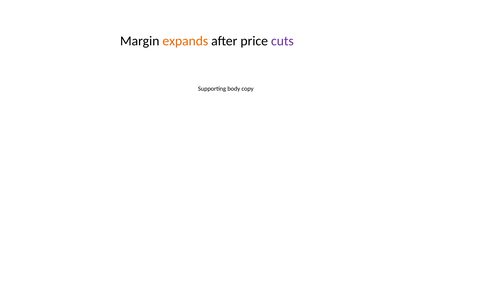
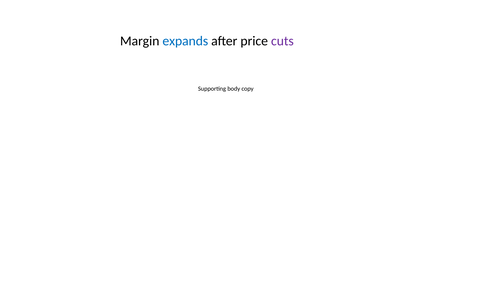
expands colour: orange -> blue
